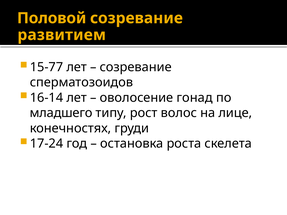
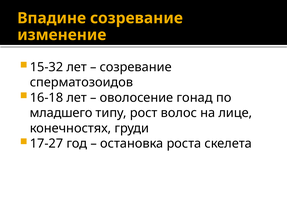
Половой: Половой -> Впадине
развитием: развитием -> изменение
15-77: 15-77 -> 15-32
16-14: 16-14 -> 16-18
17-24: 17-24 -> 17-27
